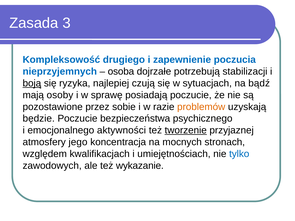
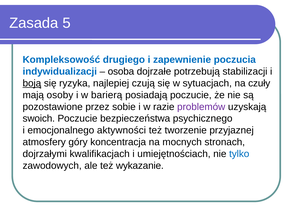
3: 3 -> 5
nieprzyjemnych: nieprzyjemnych -> indywidualizacji
bądź: bądź -> czuły
sprawę: sprawę -> barierą
problemów colour: orange -> purple
będzie: będzie -> swoich
tworzenie underline: present -> none
jego: jego -> góry
względem: względem -> dojrzałymi
